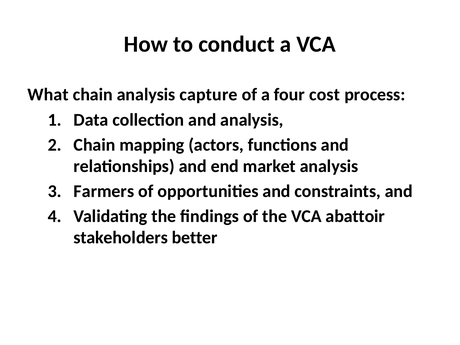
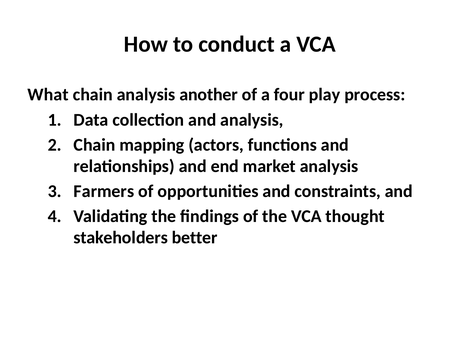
capture: capture -> another
cost: cost -> play
abattoir: abattoir -> thought
